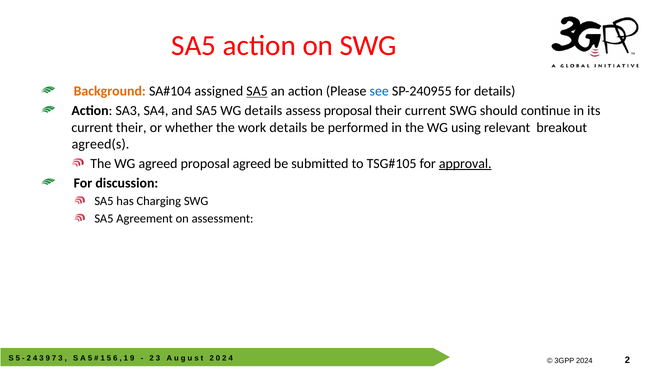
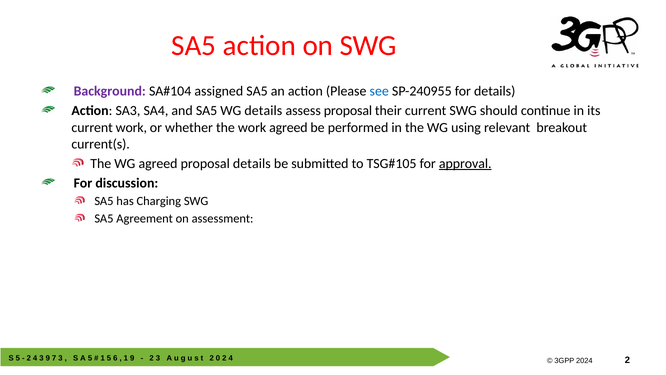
Background colour: orange -> purple
SA5 at (257, 91) underline: present -> none
current their: their -> work
work details: details -> agreed
agreed(s: agreed(s -> current(s
proposal agreed: agreed -> details
